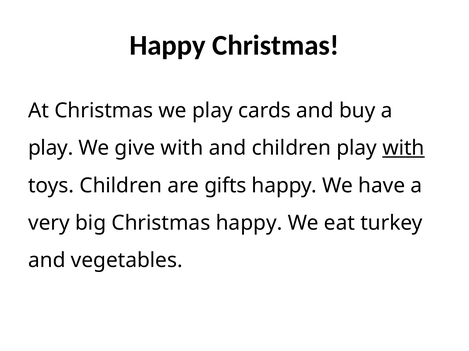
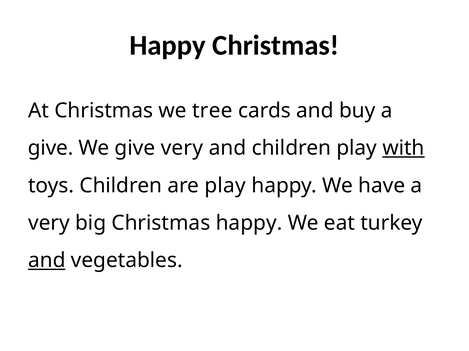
we play: play -> tree
play at (51, 148): play -> give
give with: with -> very
are gifts: gifts -> play
and at (47, 261) underline: none -> present
